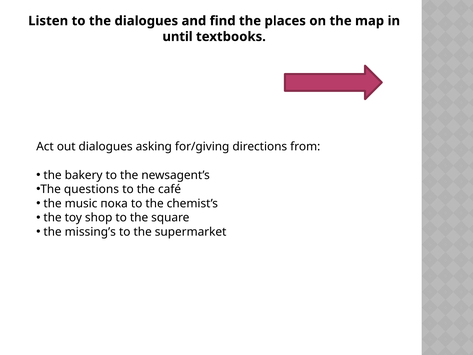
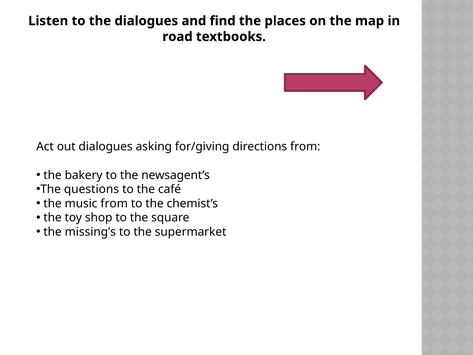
until: until -> road
music пока: пока -> from
